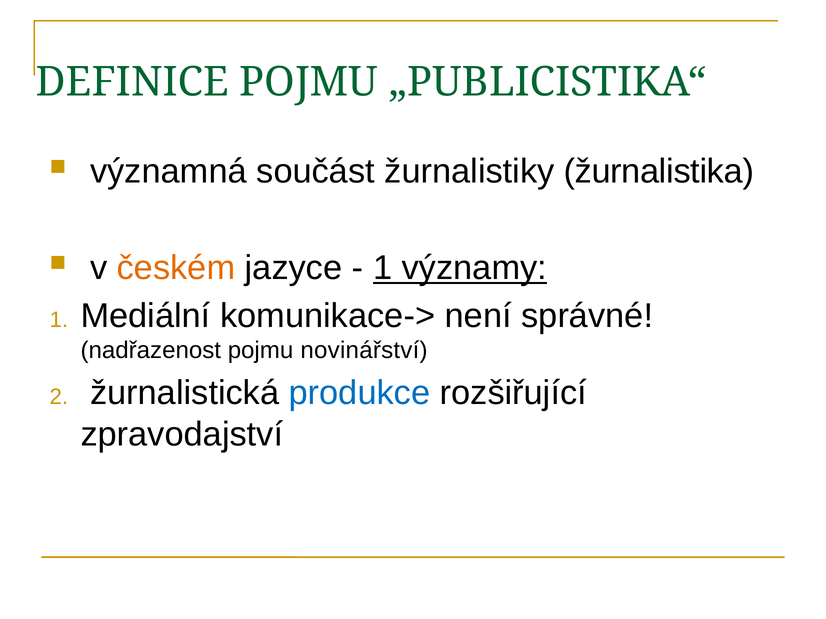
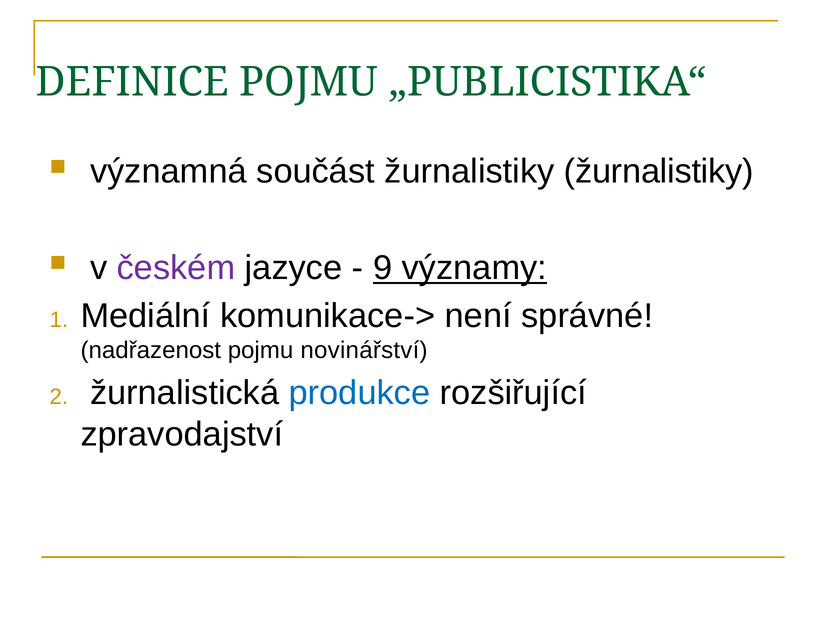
žurnalistiky žurnalistika: žurnalistika -> žurnalistiky
českém colour: orange -> purple
1 at (383, 268): 1 -> 9
